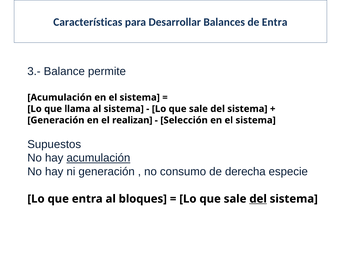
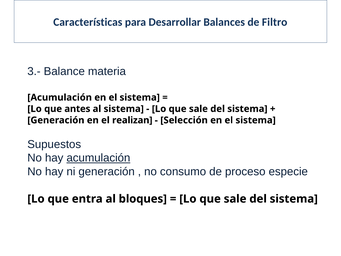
de Entra: Entra -> Filtro
permite: permite -> materia
llama: llama -> antes
derecha: derecha -> proceso
del at (258, 199) underline: present -> none
